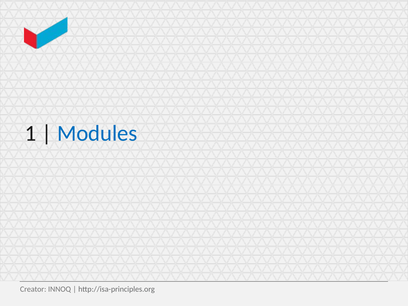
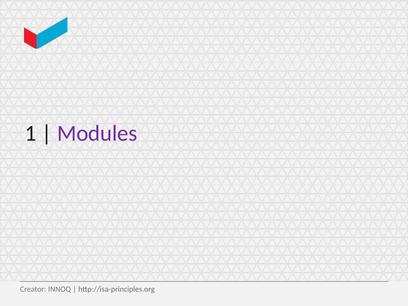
Modules colour: blue -> purple
